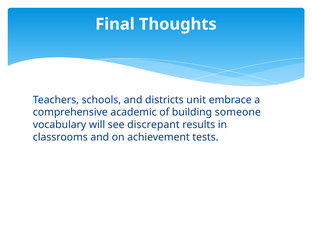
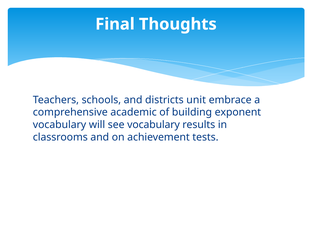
someone: someone -> exponent
see discrepant: discrepant -> vocabulary
